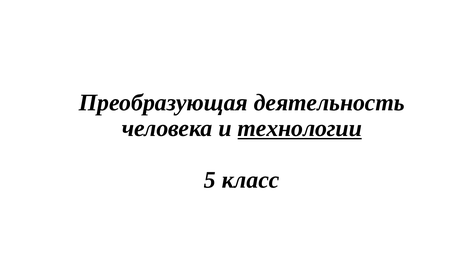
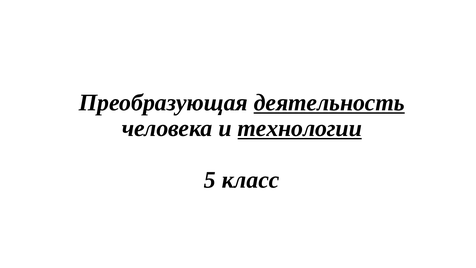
деятельность underline: none -> present
